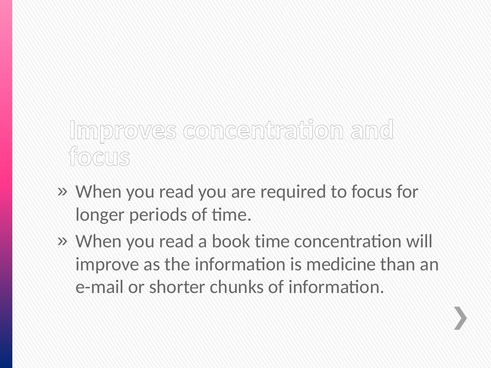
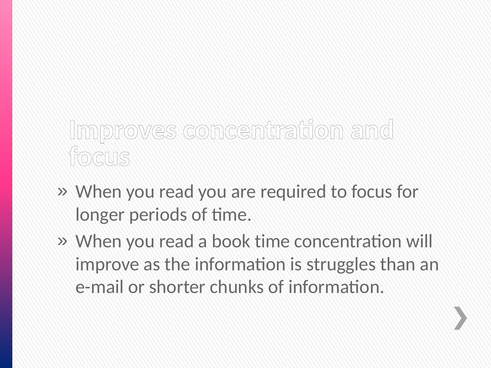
medicine: medicine -> struggles
